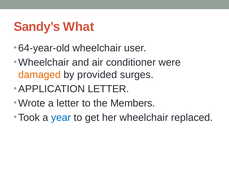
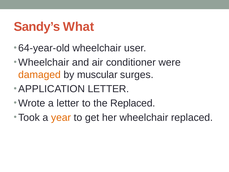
provided: provided -> muscular
the Members: Members -> Replaced
year colour: blue -> orange
